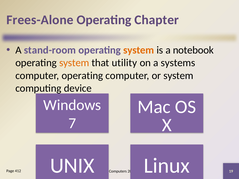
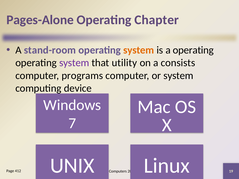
Frees-Alone: Frees-Alone -> Pages-Alone
a notebook: notebook -> operating
system at (74, 63) colour: orange -> purple
systems: systems -> consists
computer operating: operating -> programs
